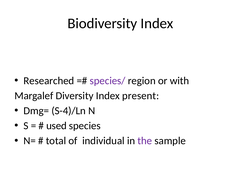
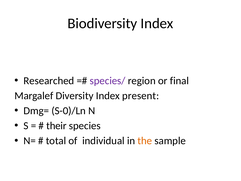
with: with -> final
S-4)/Ln: S-4)/Ln -> S-0)/Ln
used: used -> their
the colour: purple -> orange
